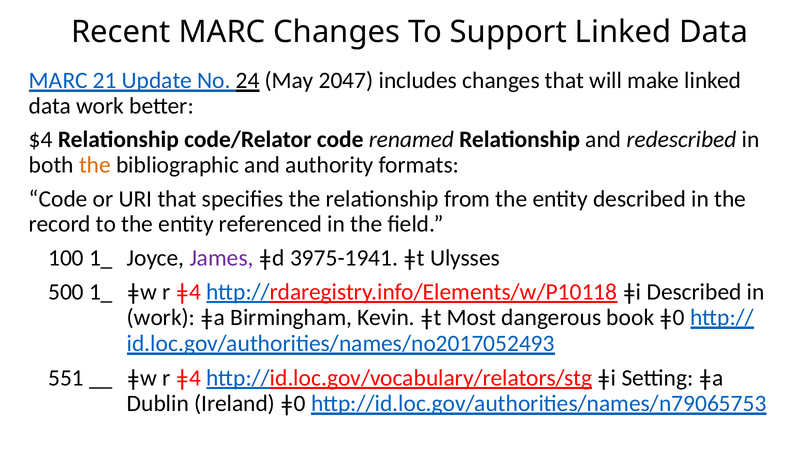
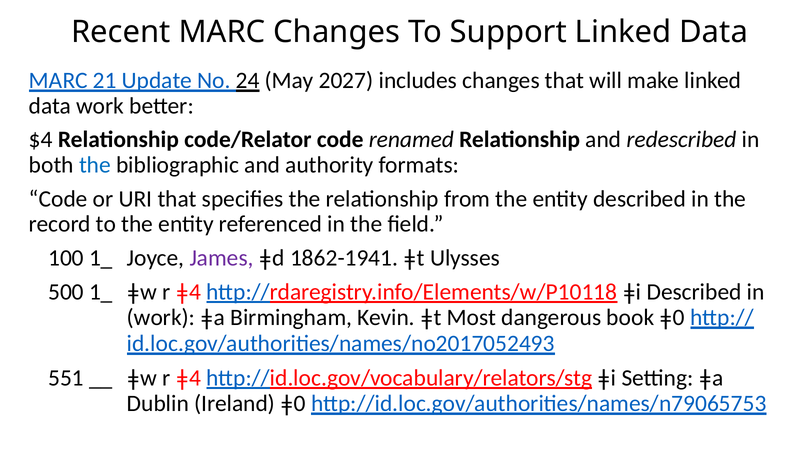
2047: 2047 -> 2027
the at (95, 165) colour: orange -> blue
3975-1941: 3975-1941 -> 1862-1941
